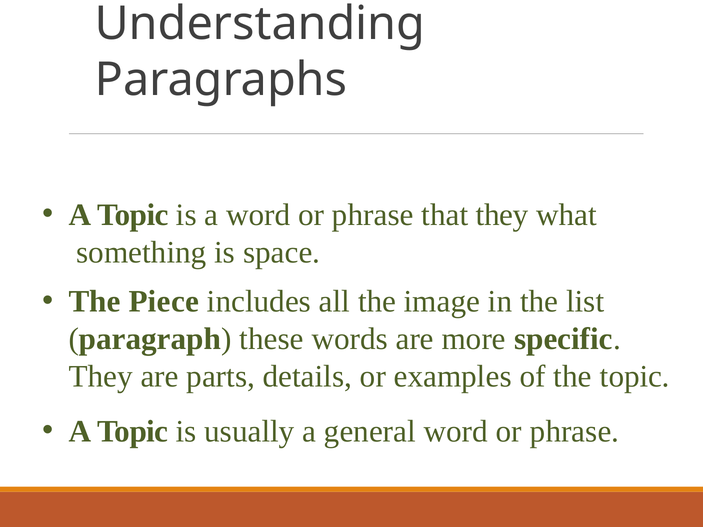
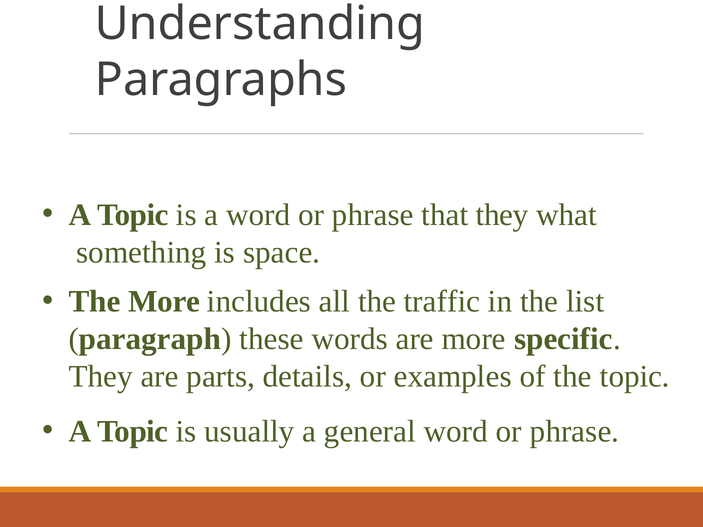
The Piece: Piece -> More
image: image -> traffic
